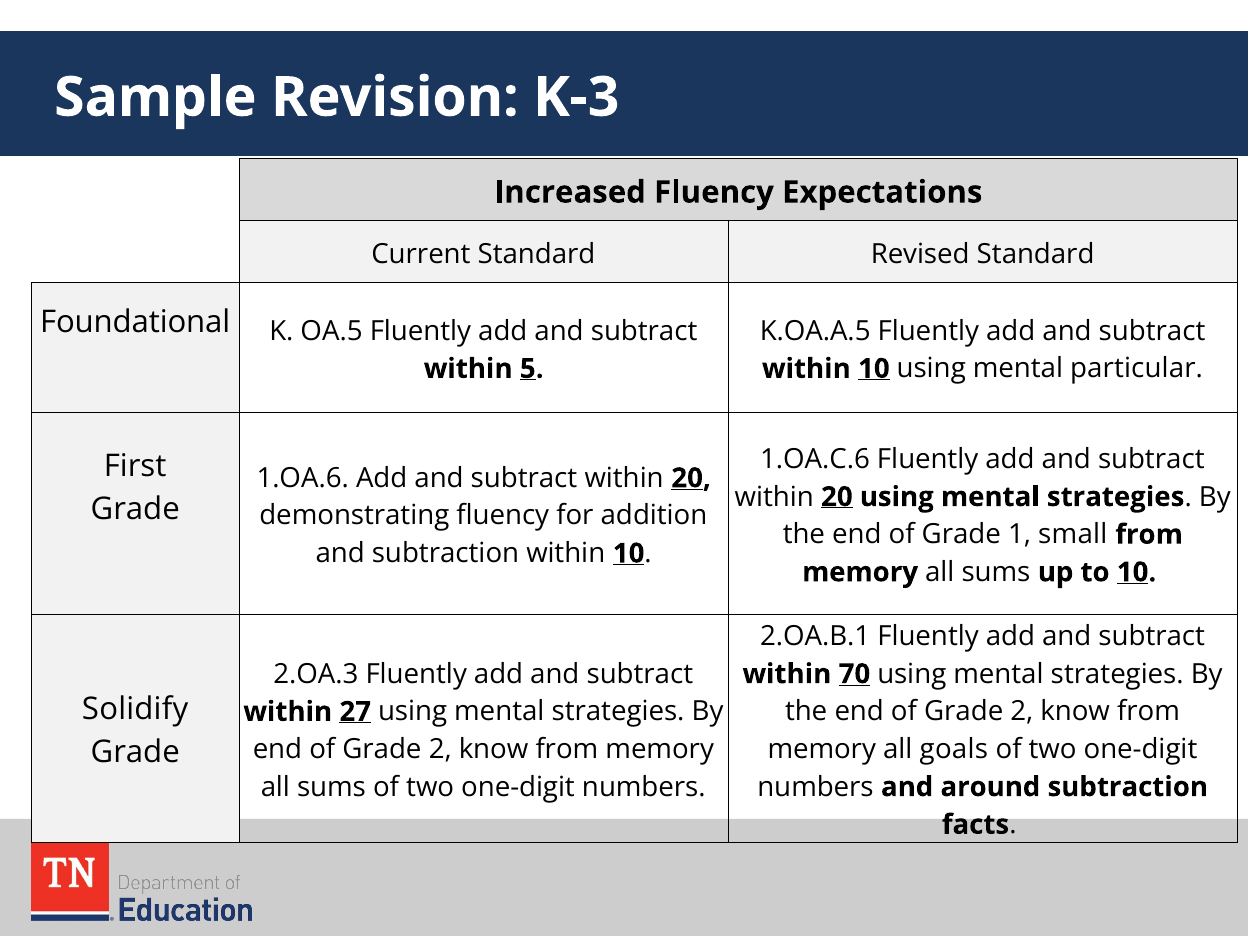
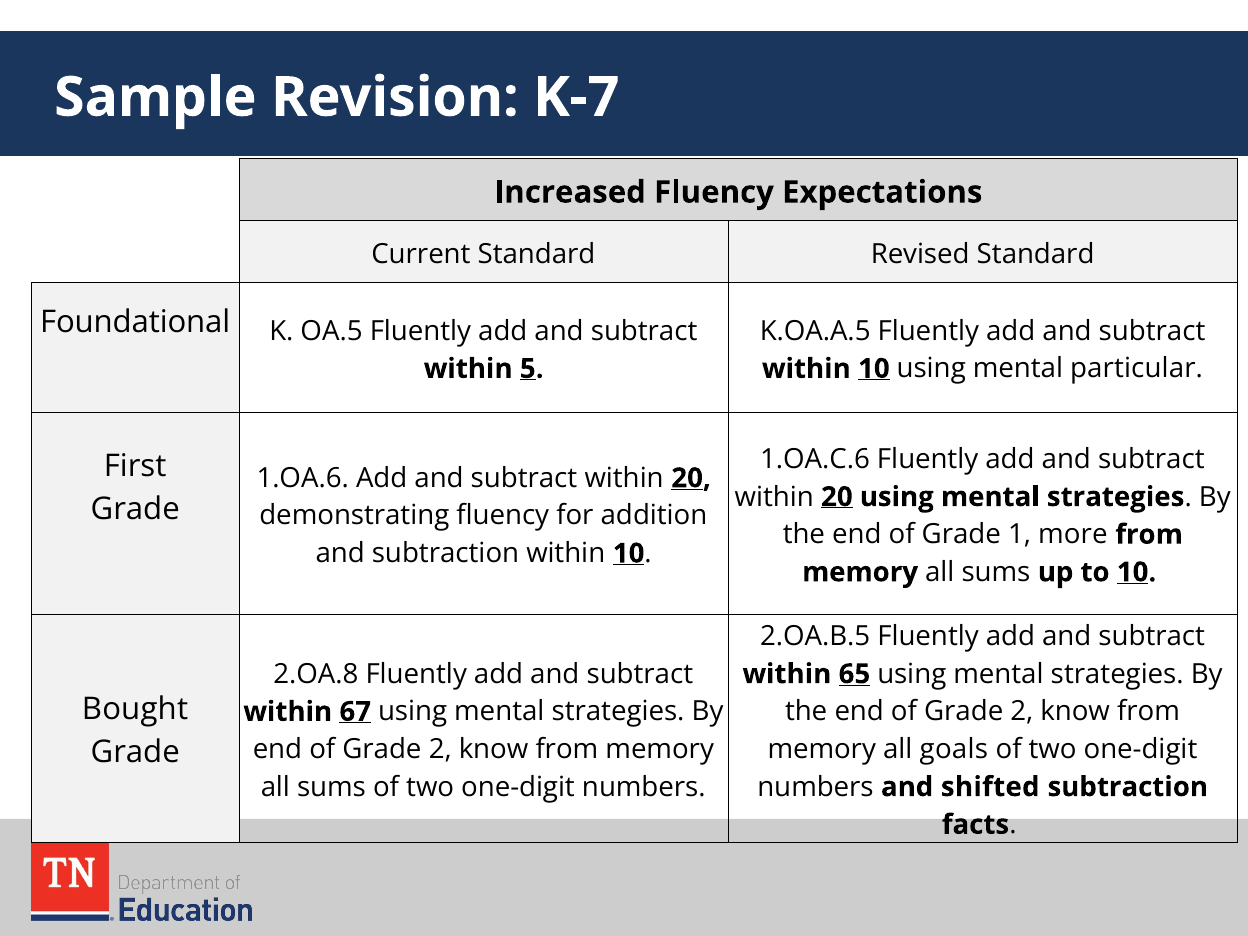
K-3: K-3 -> K-7
small: small -> more
2.OA.B.1: 2.OA.B.1 -> 2.OA.B.5
70: 70 -> 65
2.OA.3: 2.OA.3 -> 2.OA.8
Solidify: Solidify -> Bought
27: 27 -> 67
around: around -> shifted
